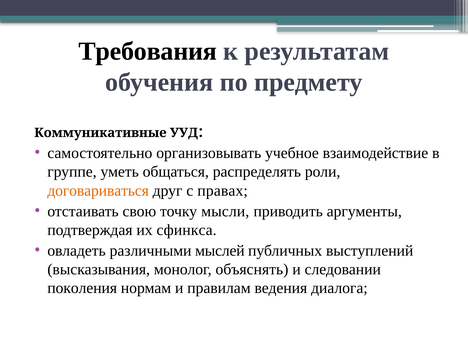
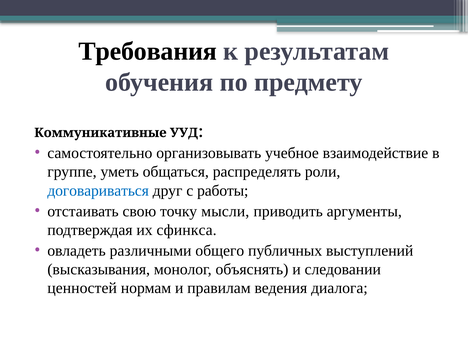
договариваться colour: orange -> blue
правах: правах -> работы
мыслей: мыслей -> общего
поколения: поколения -> ценностей
